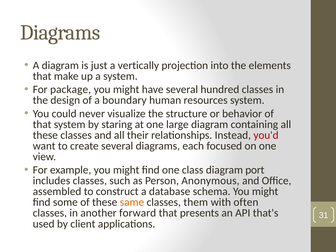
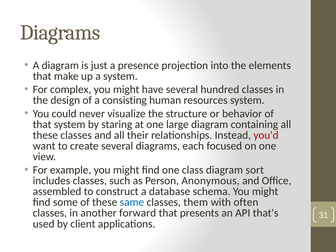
vertically: vertically -> presence
package: package -> complex
boundary: boundary -> consisting
port: port -> sort
same colour: orange -> blue
